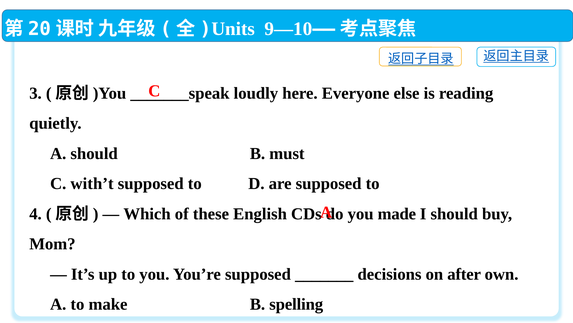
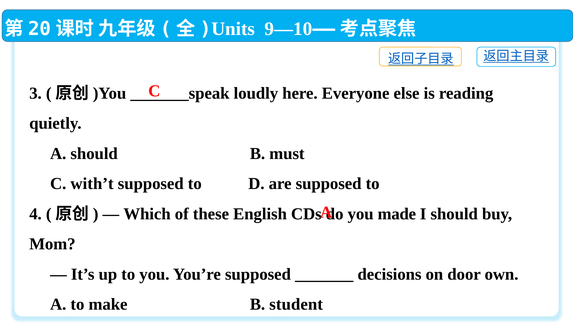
after: after -> door
spelling: spelling -> student
